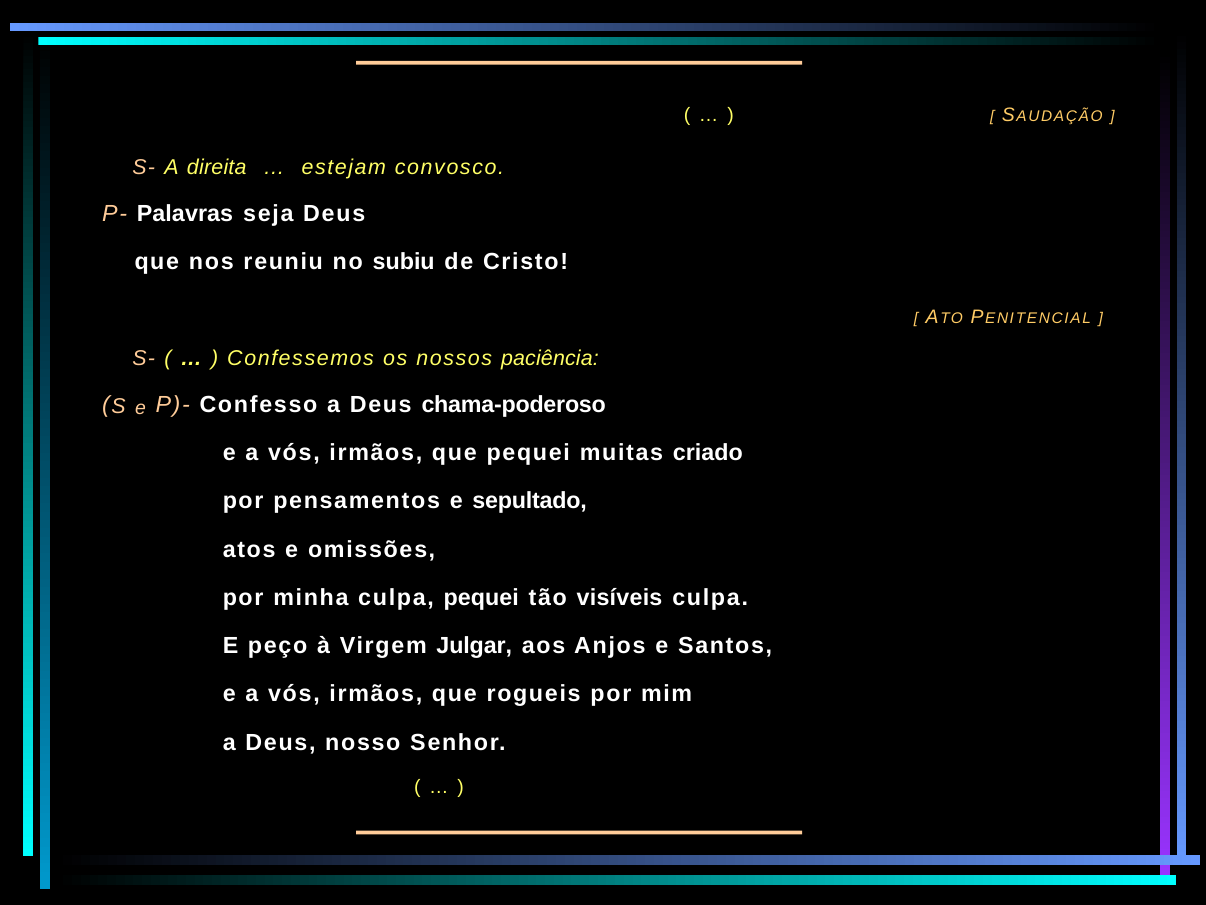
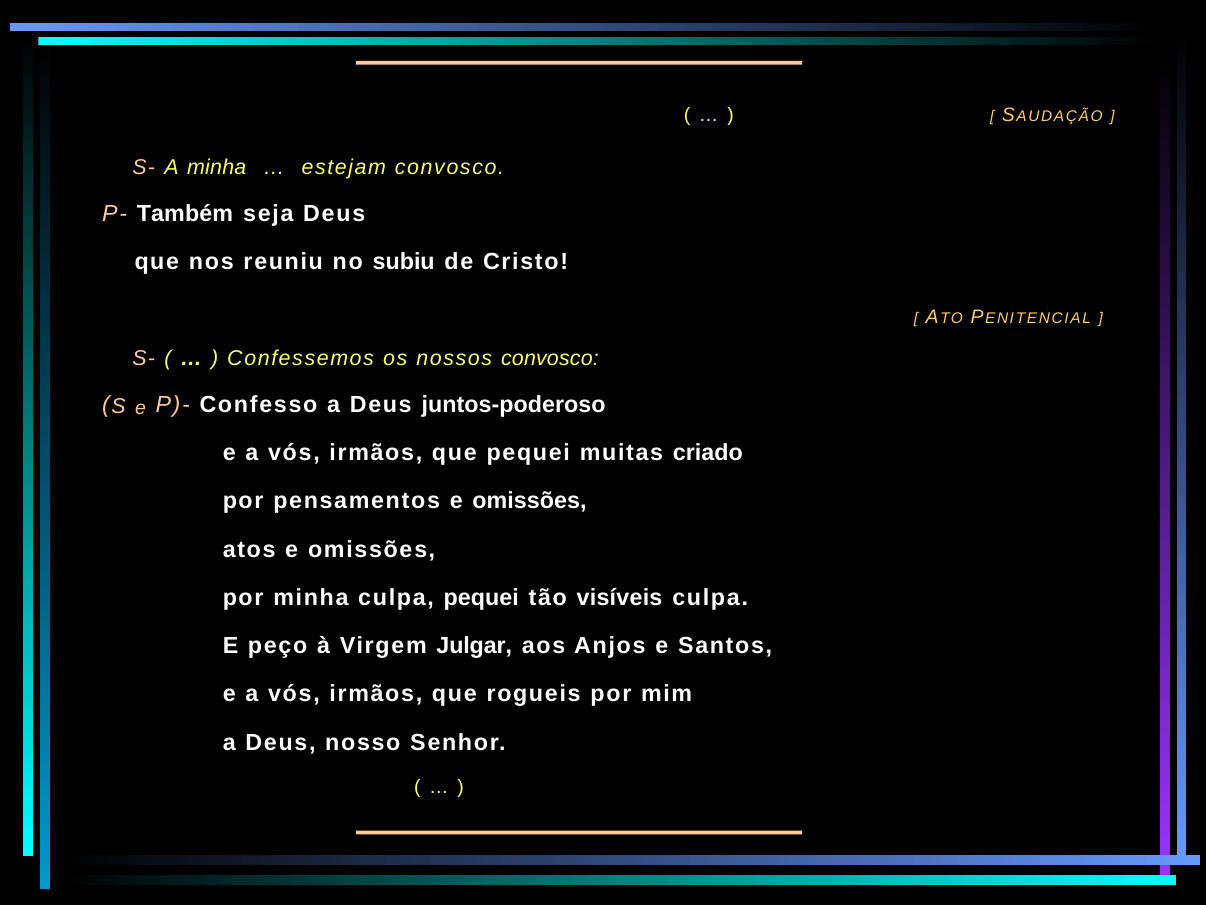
A direita: direita -> minha
Palavras: Palavras -> Também
nossos paciência: paciência -> convosco
chama-poderoso: chama-poderoso -> juntos-poderoso
pensamentos e sepultado: sepultado -> omissões
